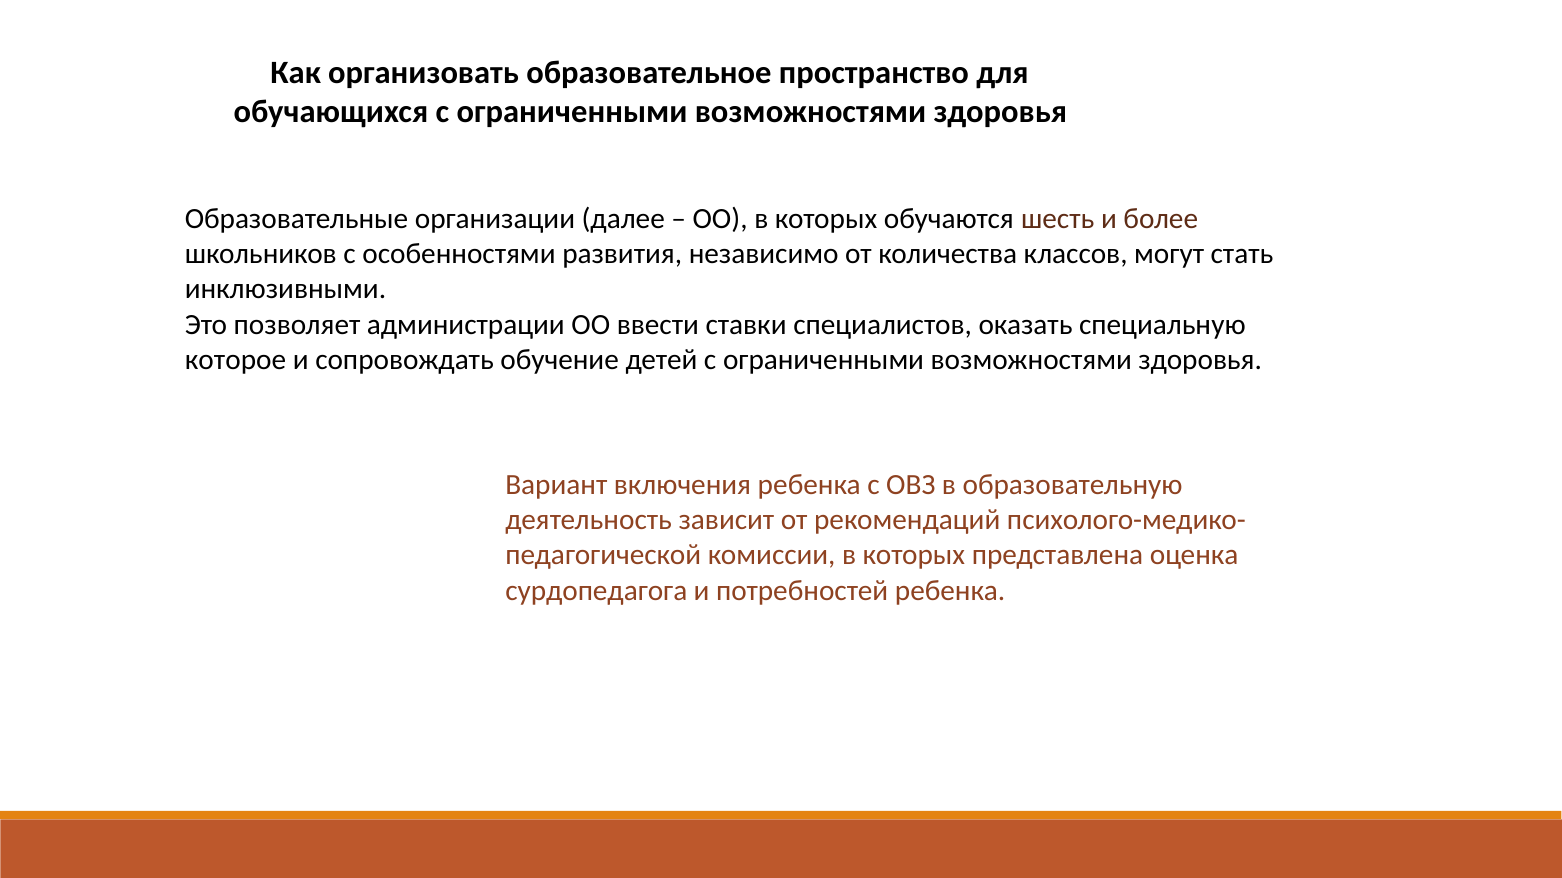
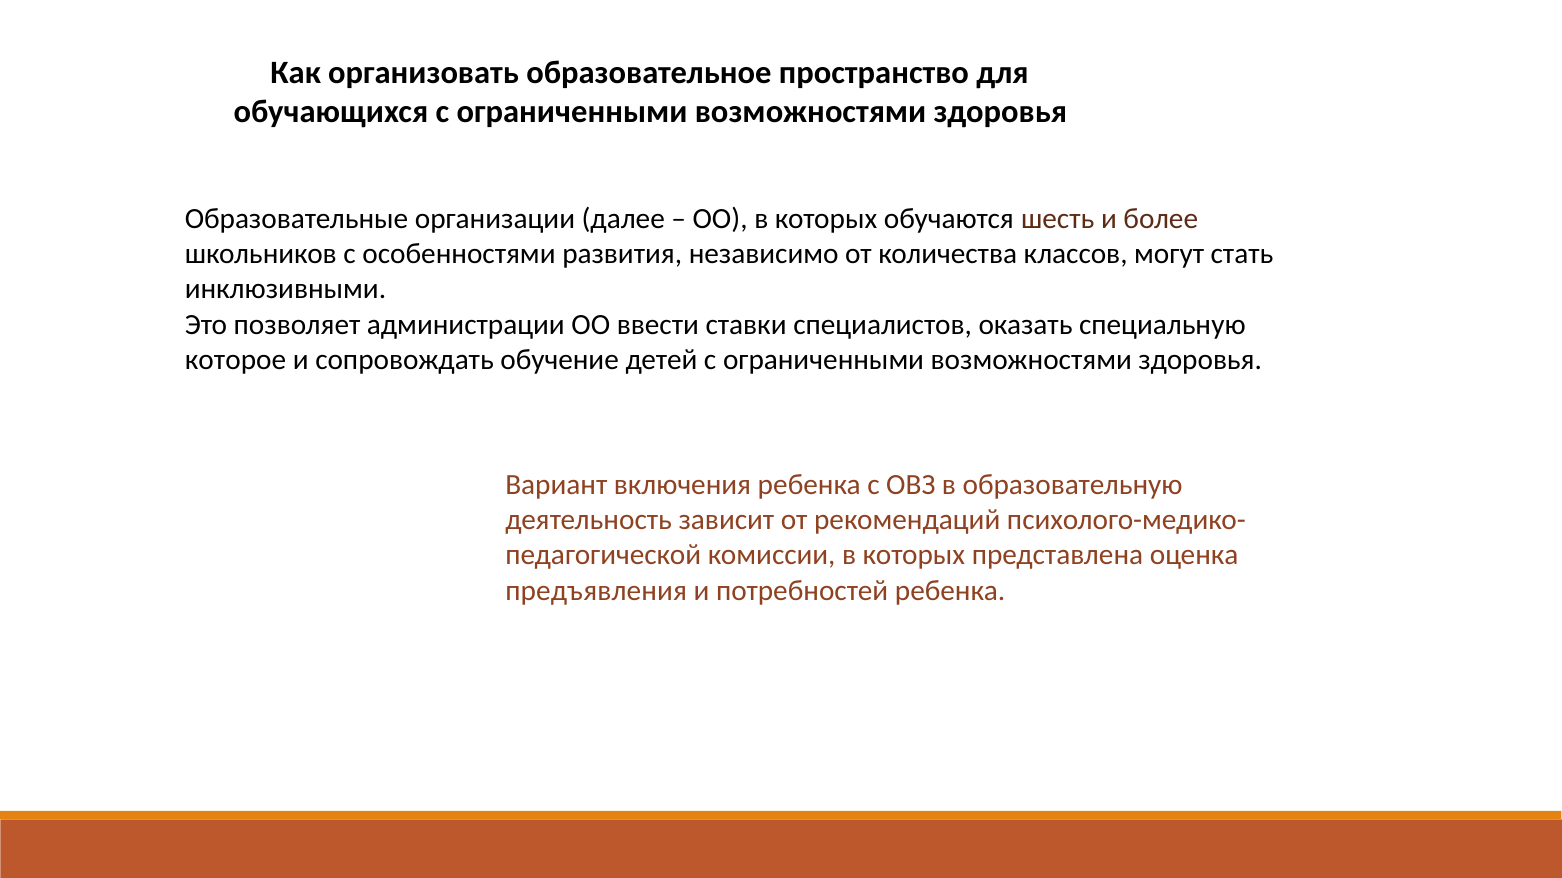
сурдопедагога: сурдопедагога -> предъявления
